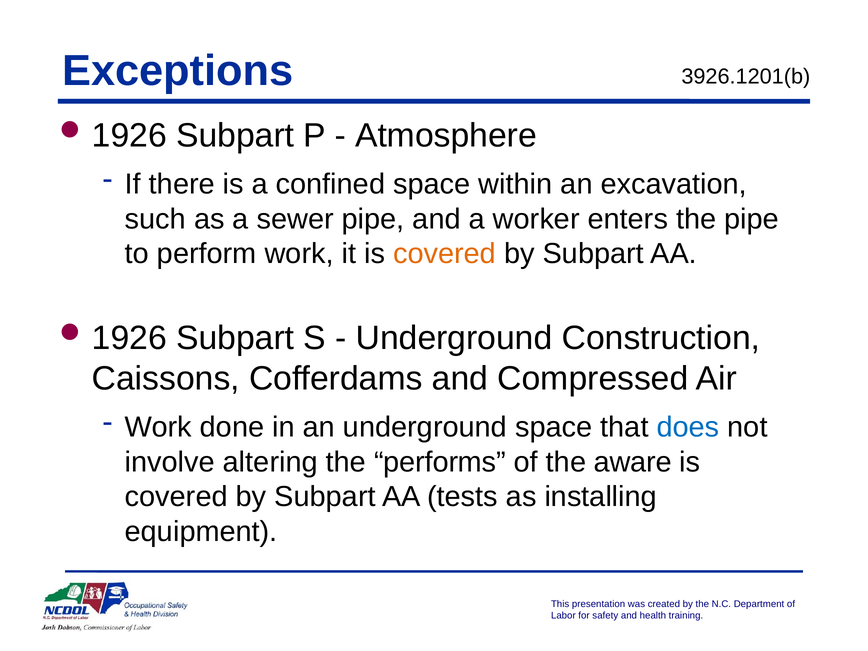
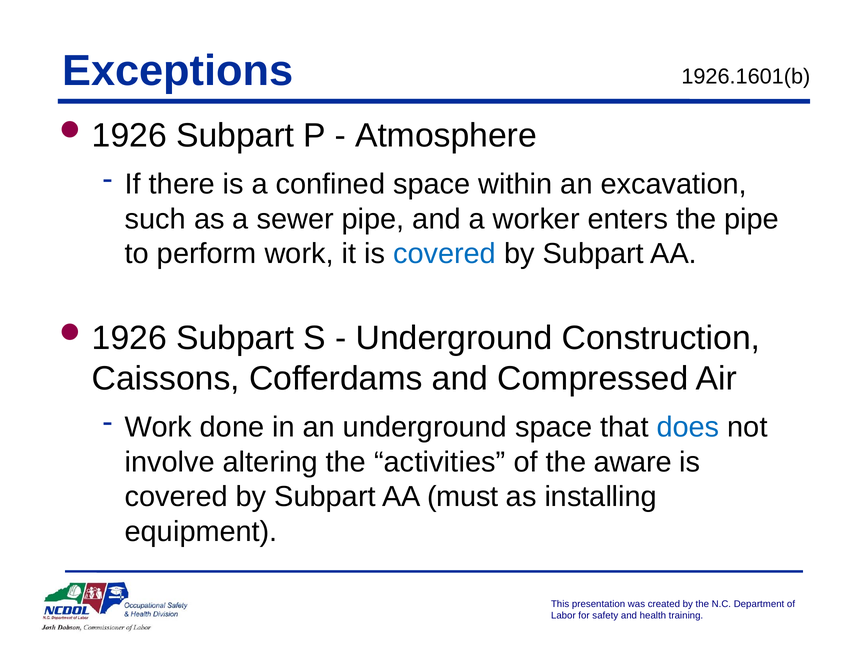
3926.1201(b: 3926.1201(b -> 1926.1601(b
covered at (445, 254) colour: orange -> blue
performs: performs -> activities
tests: tests -> must
